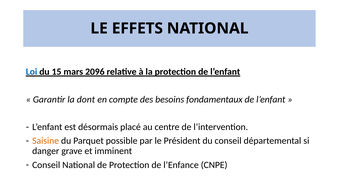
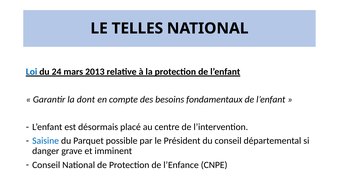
EFFETS: EFFETS -> TELLES
15: 15 -> 24
2096: 2096 -> 2013
Saisine colour: orange -> blue
